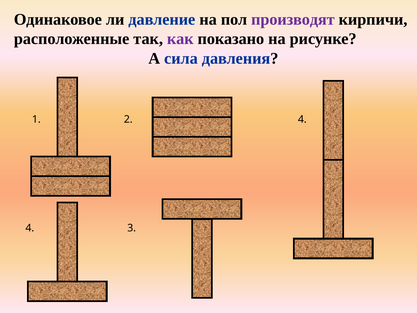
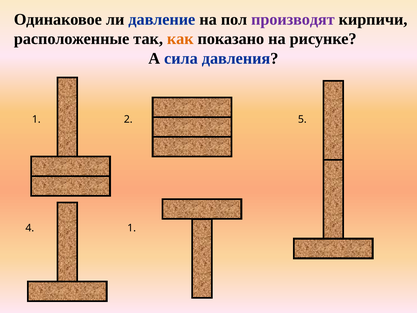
как colour: purple -> orange
2 4: 4 -> 5
4 3: 3 -> 1
